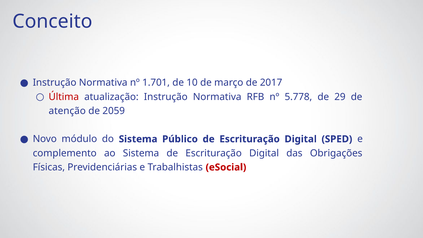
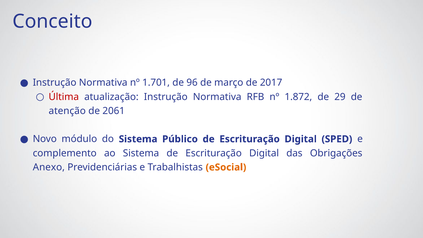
10: 10 -> 96
5.778: 5.778 -> 1.872
2059: 2059 -> 2061
Físicas: Físicas -> Anexo
eSocial colour: red -> orange
